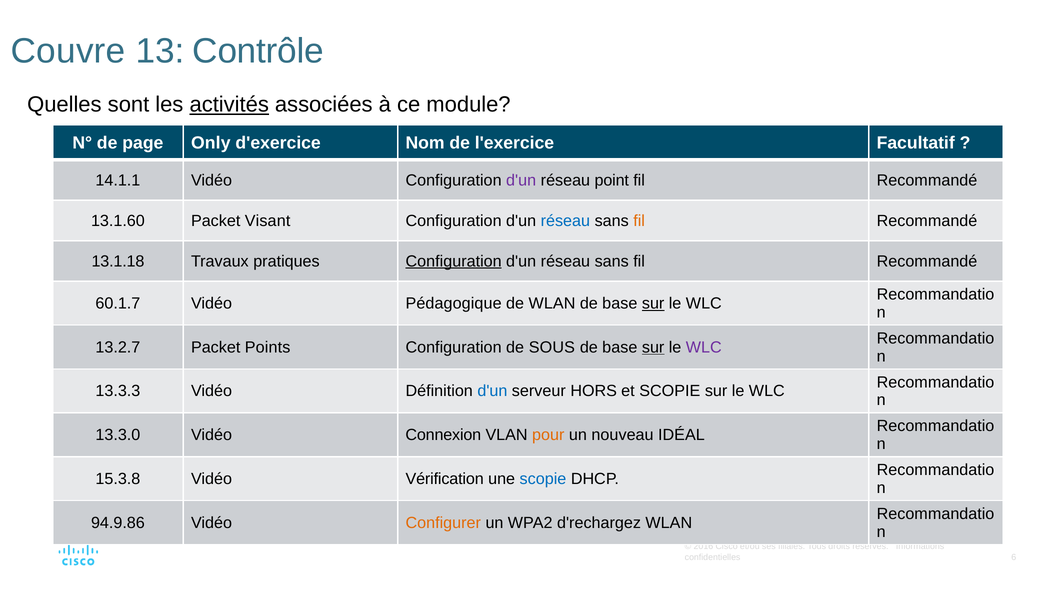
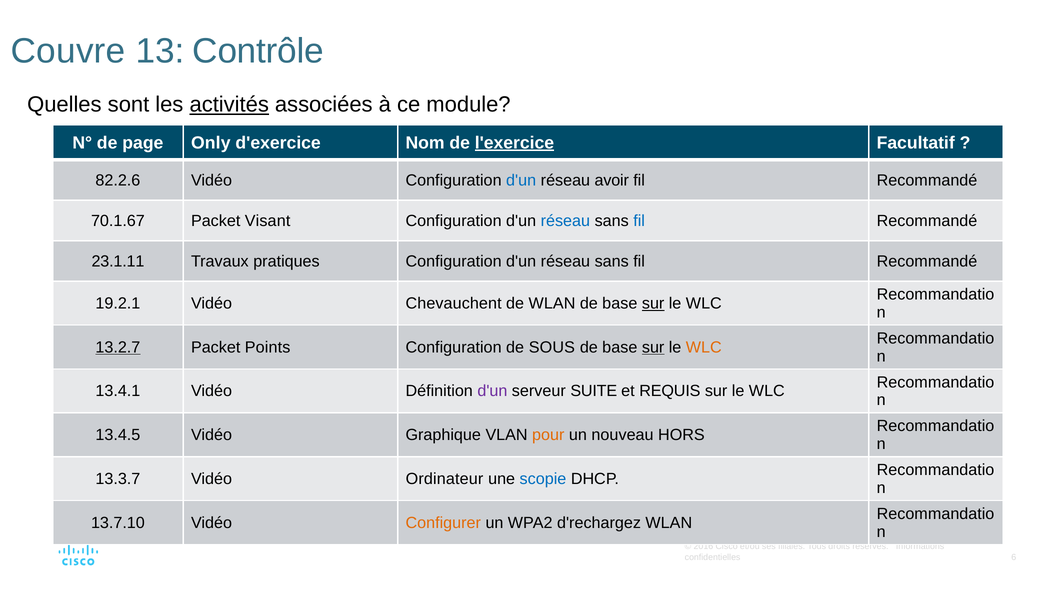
l'exercice underline: none -> present
14.1.1: 14.1.1 -> 82.2.6
d'un at (521, 180) colour: purple -> blue
point: point -> avoir
13.1.60: 13.1.60 -> 70.1.67
fil at (639, 221) colour: orange -> blue
13.1.18: 13.1.18 -> 23.1.11
Configuration at (454, 261) underline: present -> none
60.1.7: 60.1.7 -> 19.2.1
Pédagogique: Pédagogique -> Chevauchent
13.2.7 underline: none -> present
WLC at (704, 347) colour: purple -> orange
13.3.3: 13.3.3 -> 13.4.1
d'un at (492, 391) colour: blue -> purple
HORS: HORS -> SUITE
et SCOPIE: SCOPIE -> REQUIS
13.3.0: 13.3.0 -> 13.4.5
Connexion: Connexion -> Graphique
IDÉAL: IDÉAL -> HORS
15.3.8: 15.3.8 -> 13.3.7
Vérification: Vérification -> Ordinateur
94.9.86: 94.9.86 -> 13.7.10
